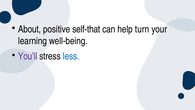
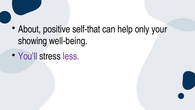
turn: turn -> only
learning: learning -> showing
less colour: blue -> purple
